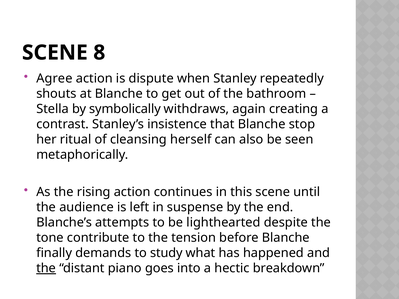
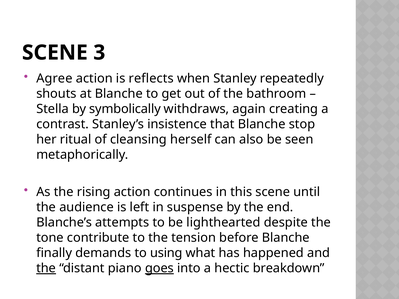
8: 8 -> 3
dispute: dispute -> reflects
study: study -> using
goes underline: none -> present
